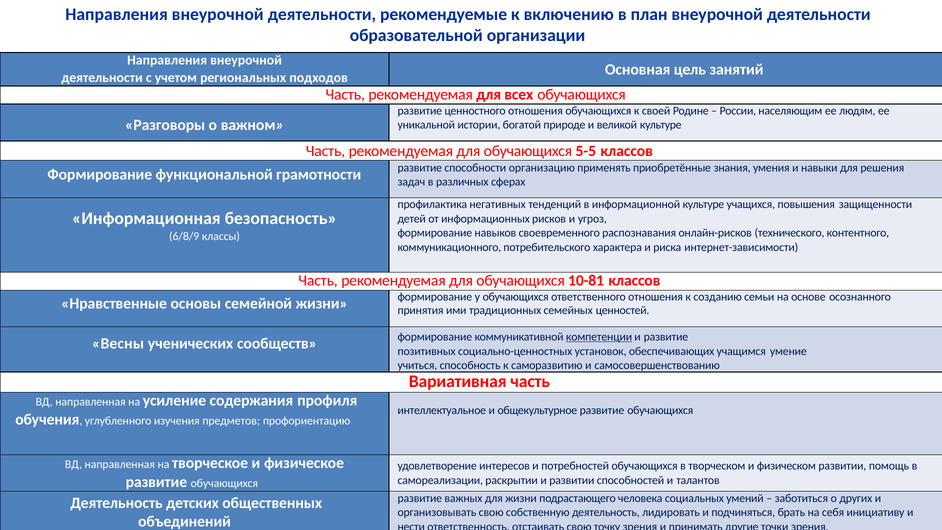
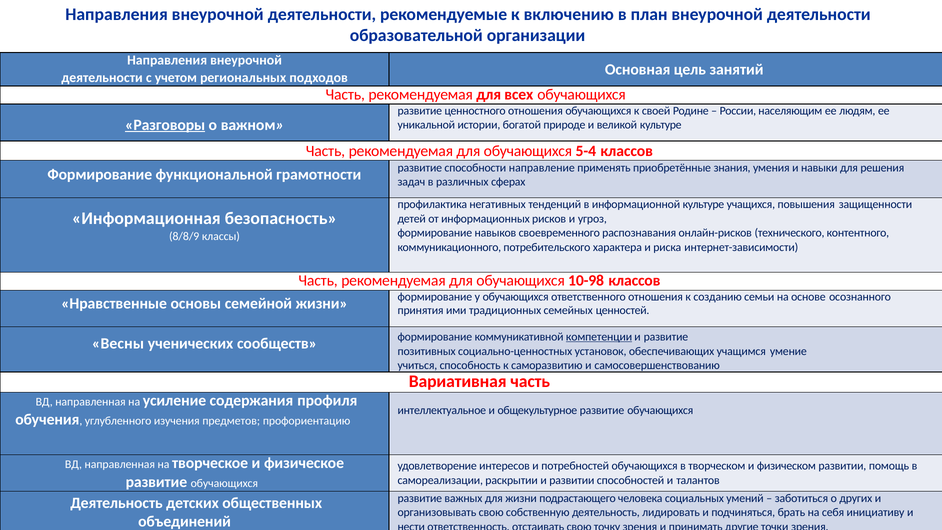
Разговоры underline: none -> present
5-5: 5-5 -> 5-4
организацию: организацию -> направление
6/8/9: 6/8/9 -> 8/8/9
10-81: 10-81 -> 10-98
